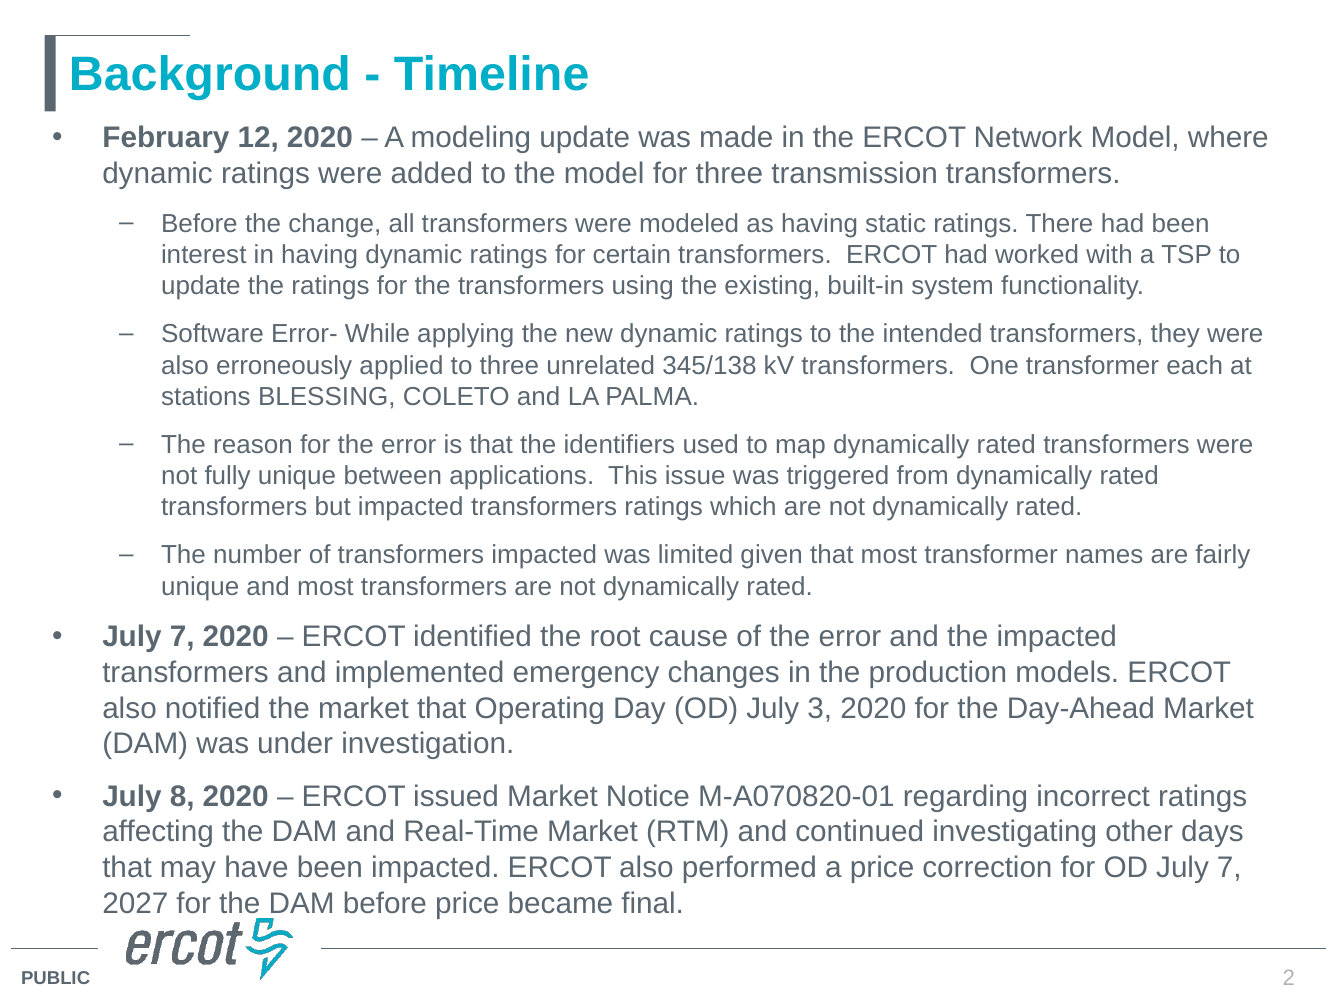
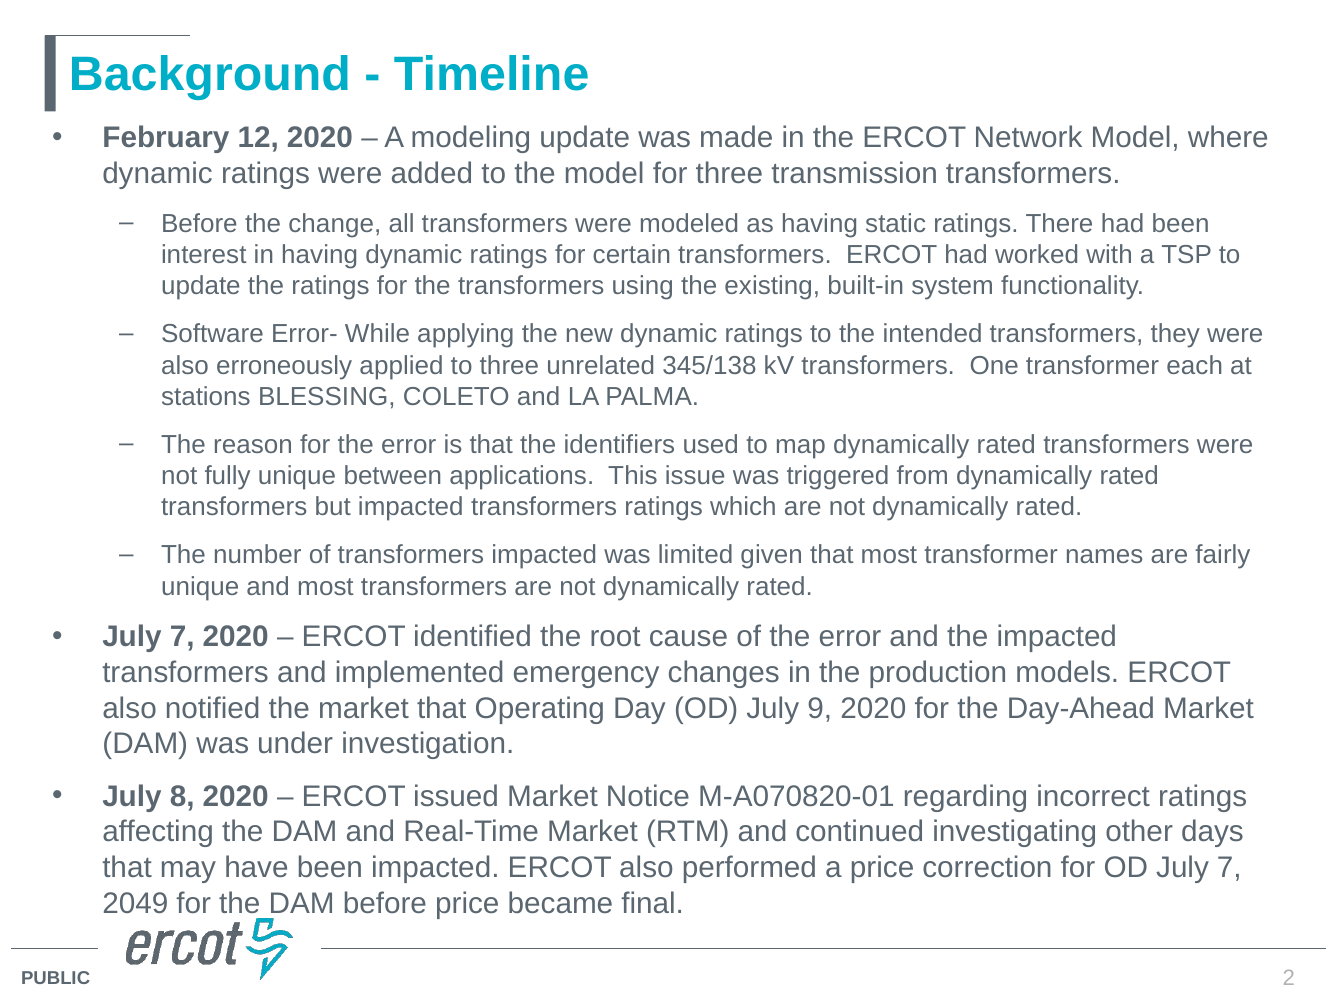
3: 3 -> 9
2027: 2027 -> 2049
